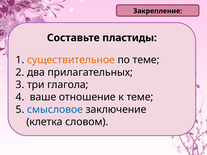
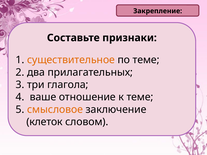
пластиды: пластиды -> признаки
смысловое colour: blue -> orange
клетка: клетка -> клеток
